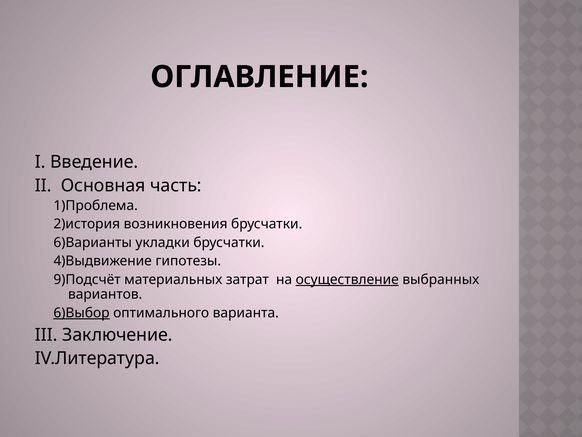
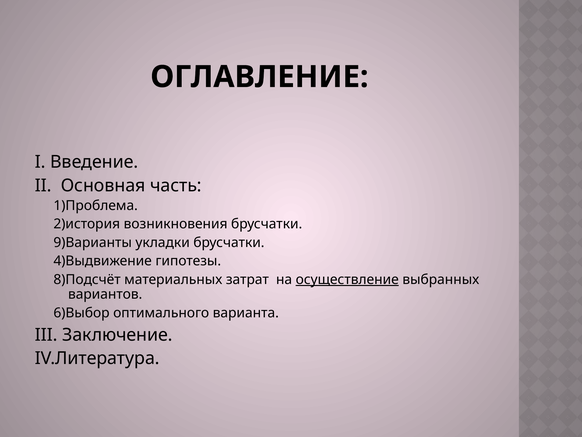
6)Варианты: 6)Варианты -> 9)Варианты
9)Подсчёт: 9)Подсчёт -> 8)Подсчёт
6)Выбор underline: present -> none
